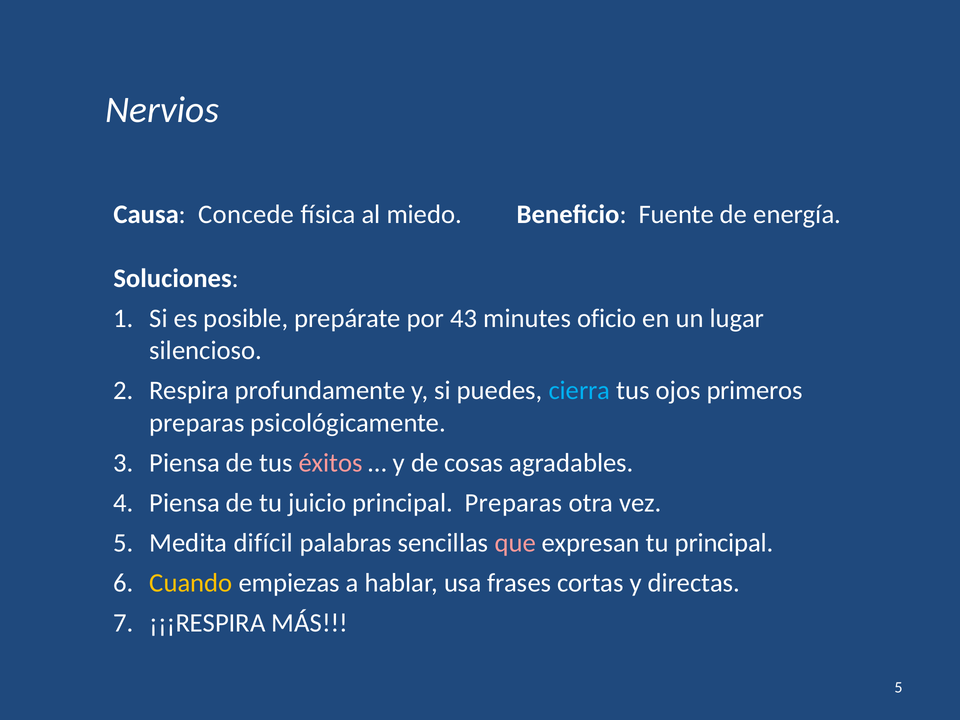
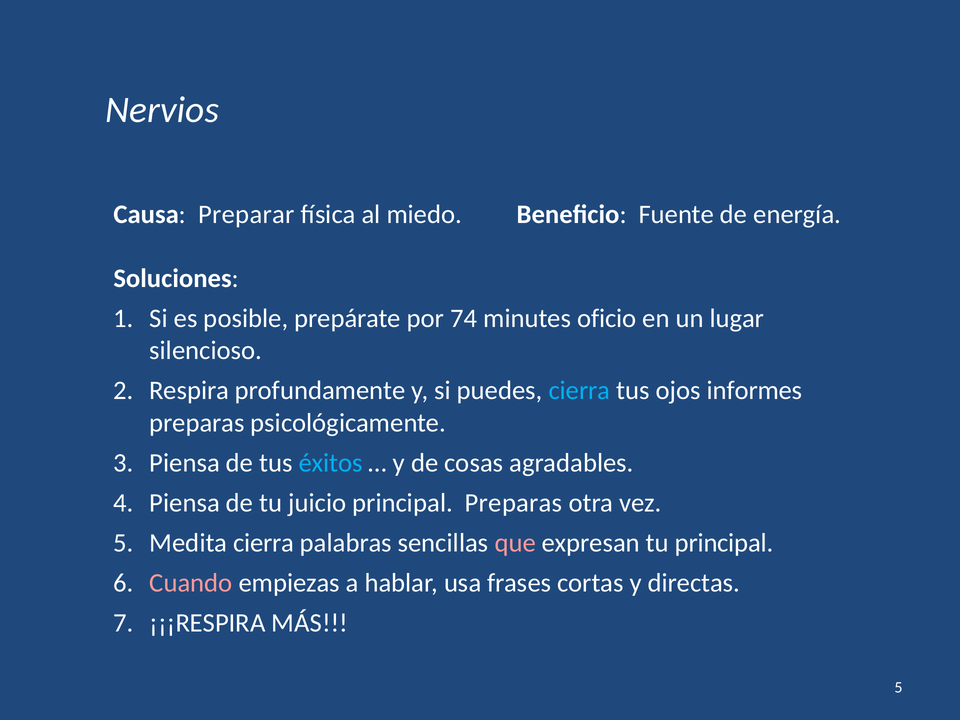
Concede: Concede -> Preparar
43: 43 -> 74
primeros: primeros -> informes
éxitos colour: pink -> light blue
Medita difícil: difícil -> cierra
Cuando colour: yellow -> pink
